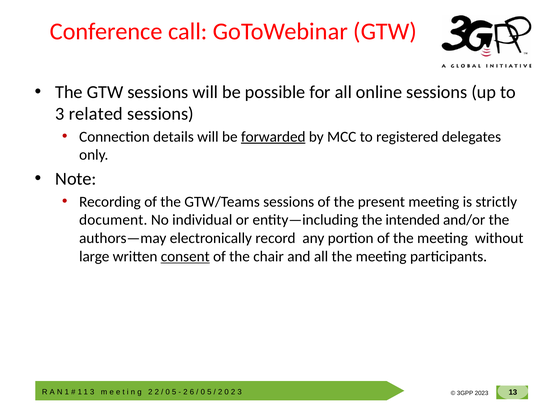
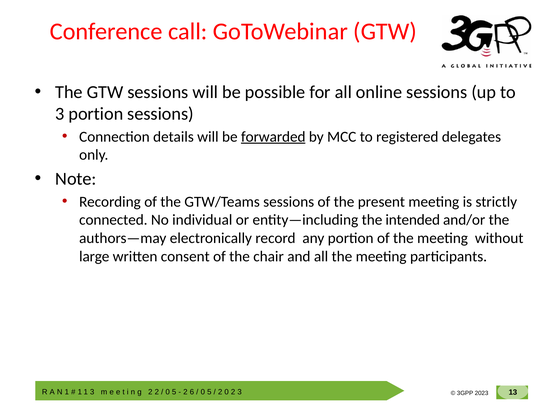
3 related: related -> portion
document: document -> connected
consent underline: present -> none
